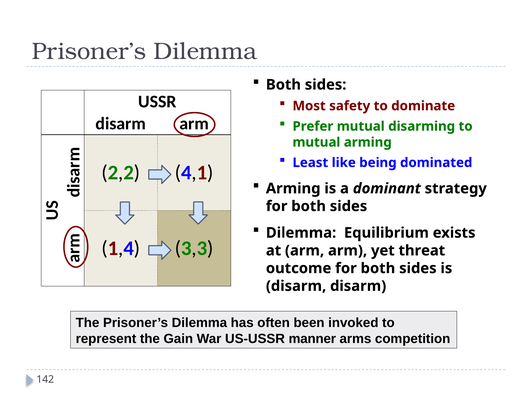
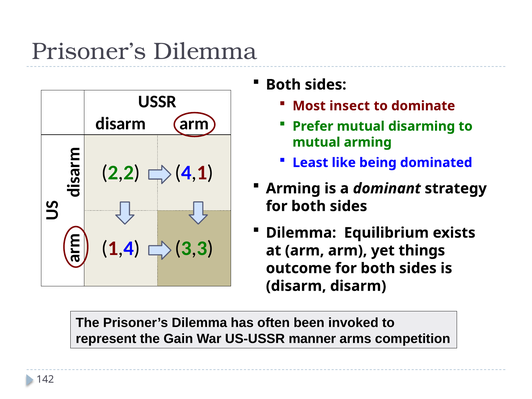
safety: safety -> insect
threat: threat -> things
